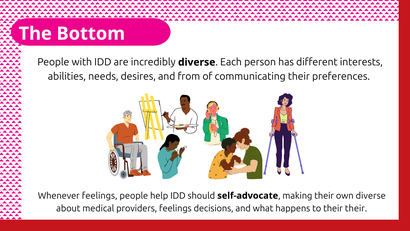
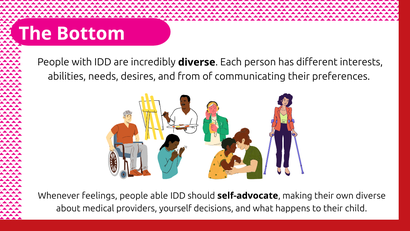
help: help -> able
providers feelings: feelings -> yourself
their their: their -> child
